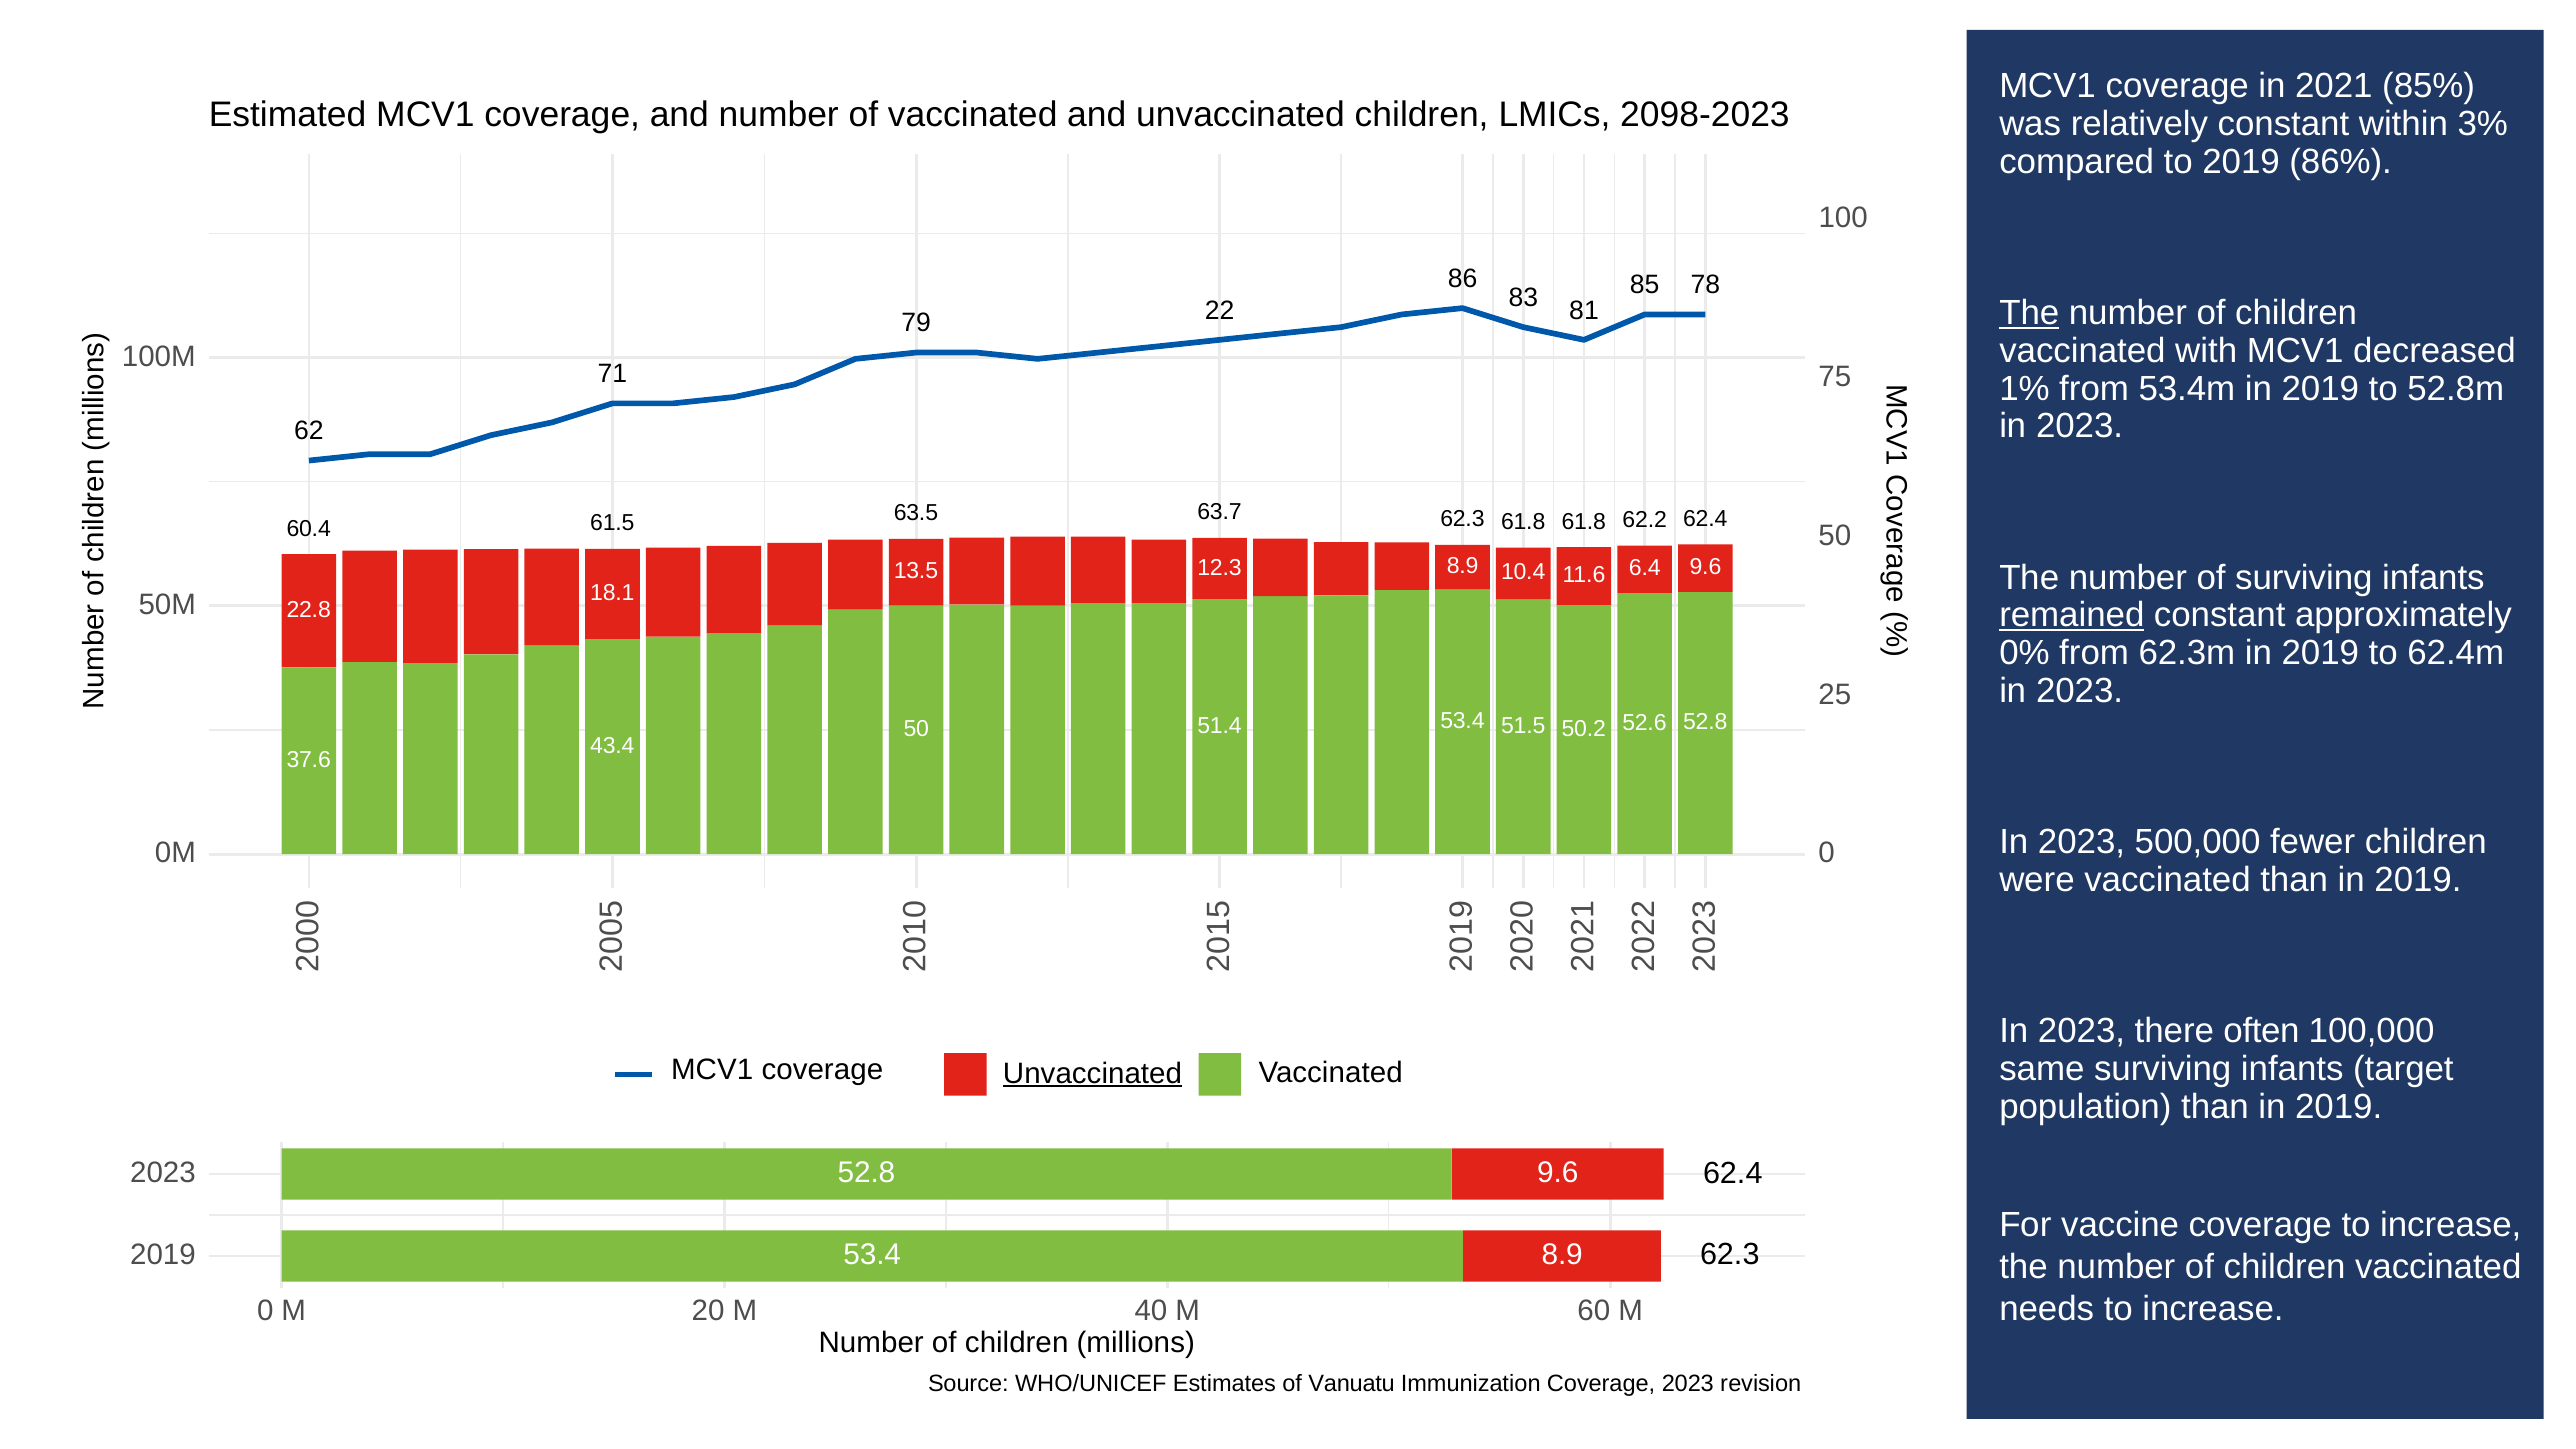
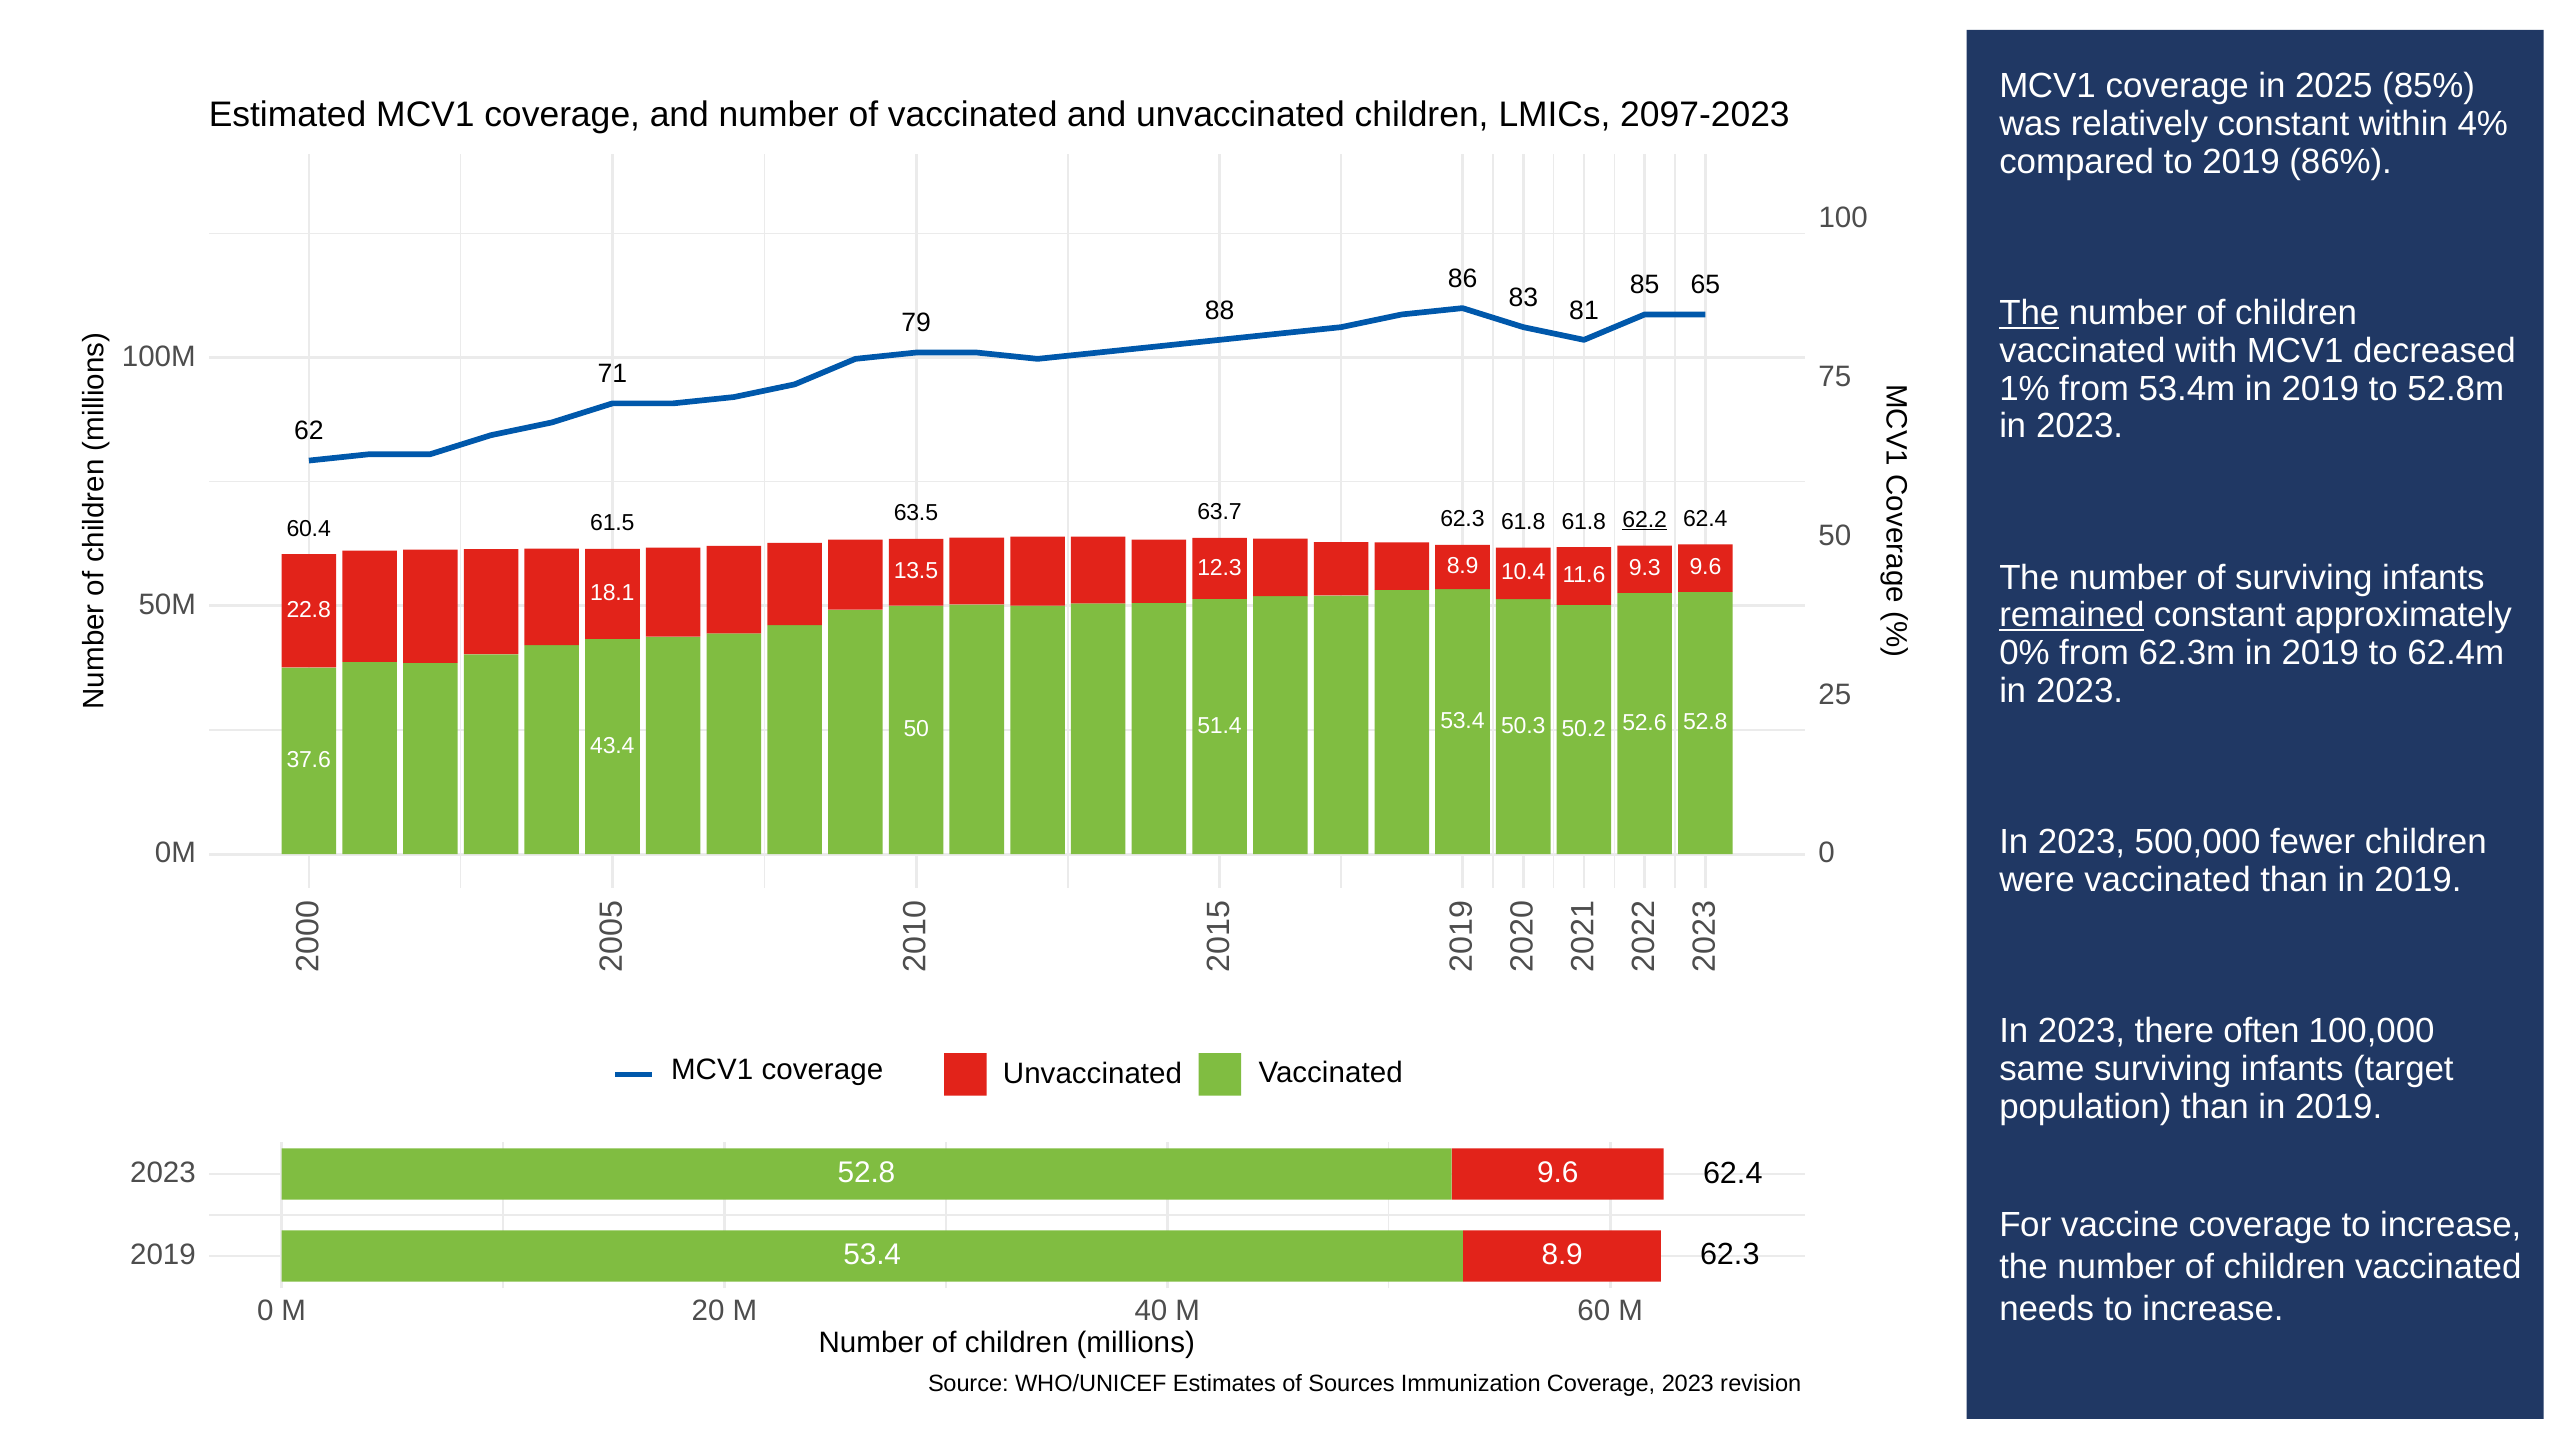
2021: 2021 -> 2025
2098-2023: 2098-2023 -> 2097-2023
3%: 3% -> 4%
78: 78 -> 65
22: 22 -> 88
62.2 underline: none -> present
6.4: 6.4 -> 9.3
51.5: 51.5 -> 50.3
Unvaccinated at (1092, 1073) underline: present -> none
Vanuatu: Vanuatu -> Sources
